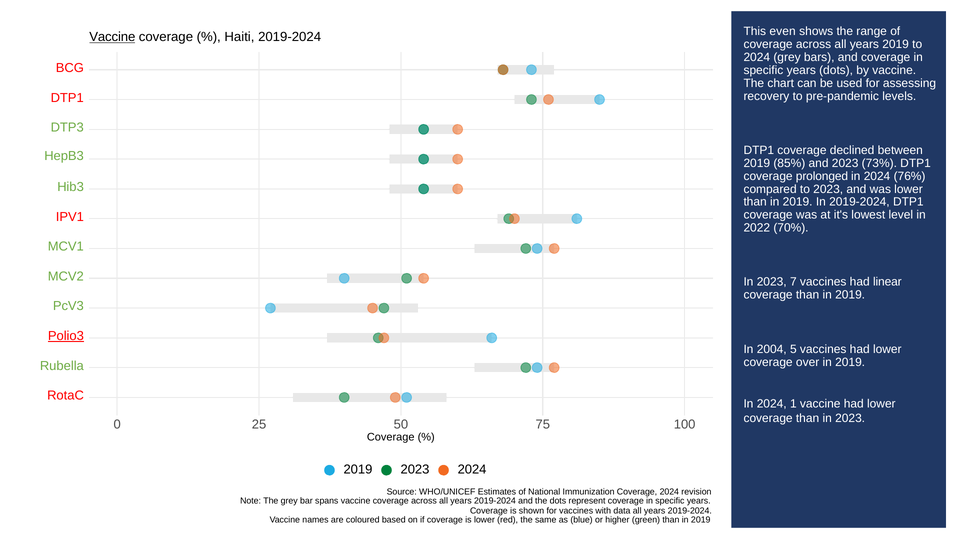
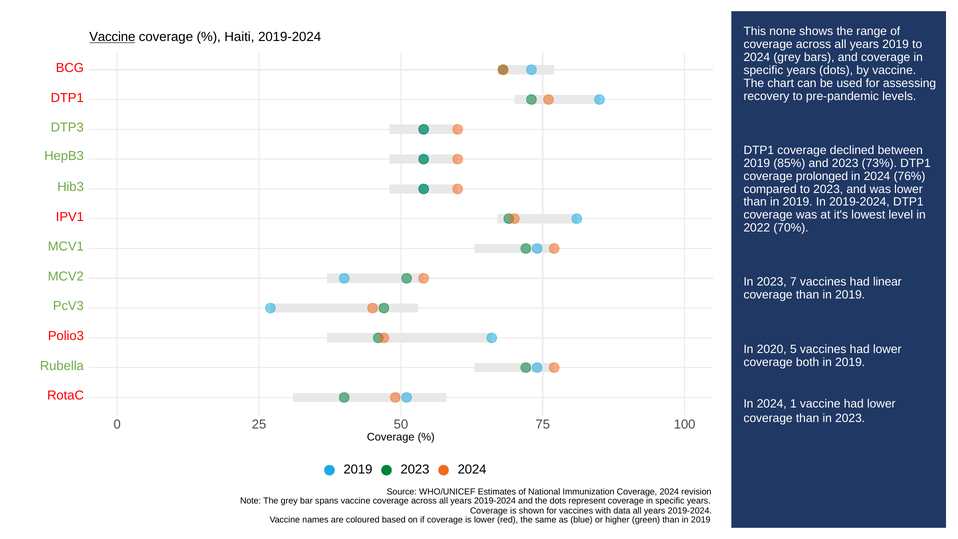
even: even -> none
Polio3 underline: present -> none
2004: 2004 -> 2020
over: over -> both
